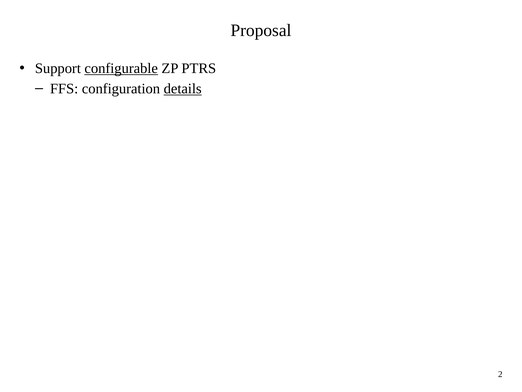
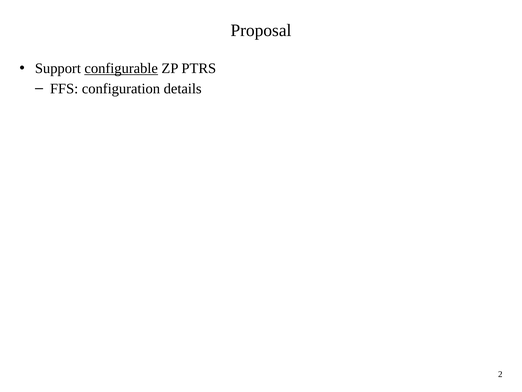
details underline: present -> none
